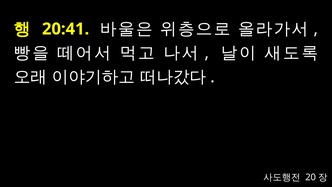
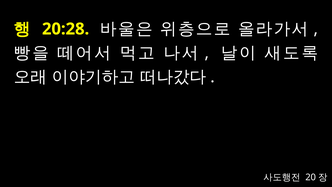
20:41: 20:41 -> 20:28
